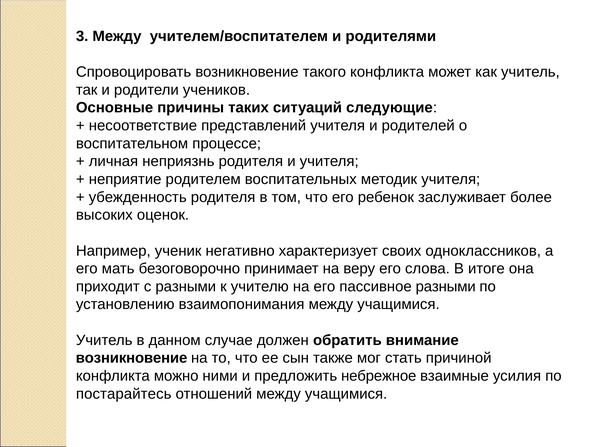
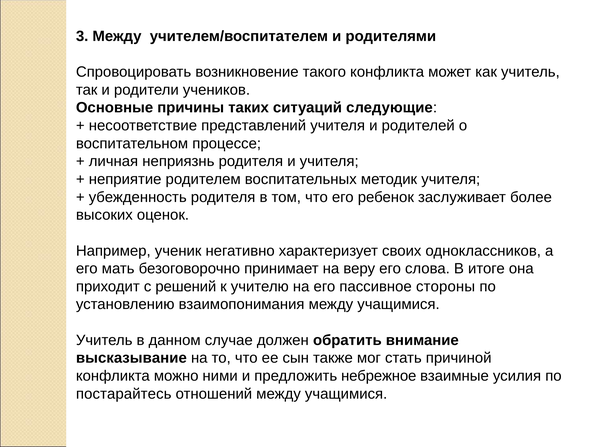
с разными: разными -> решений
пассивное разными: разными -> стороны
возникновение at (132, 359): возникновение -> высказывание
